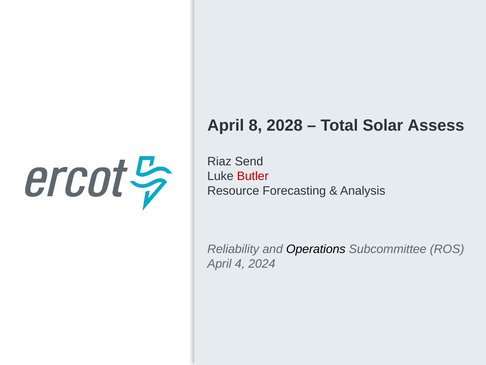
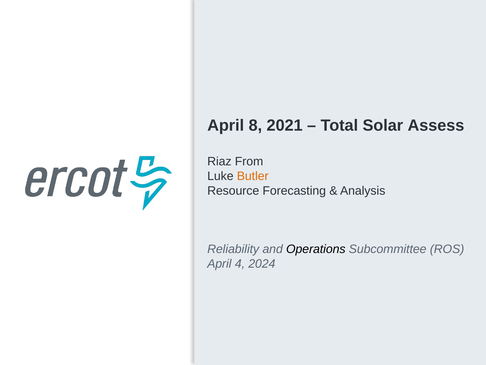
2028: 2028 -> 2021
Send: Send -> From
Butler colour: red -> orange
